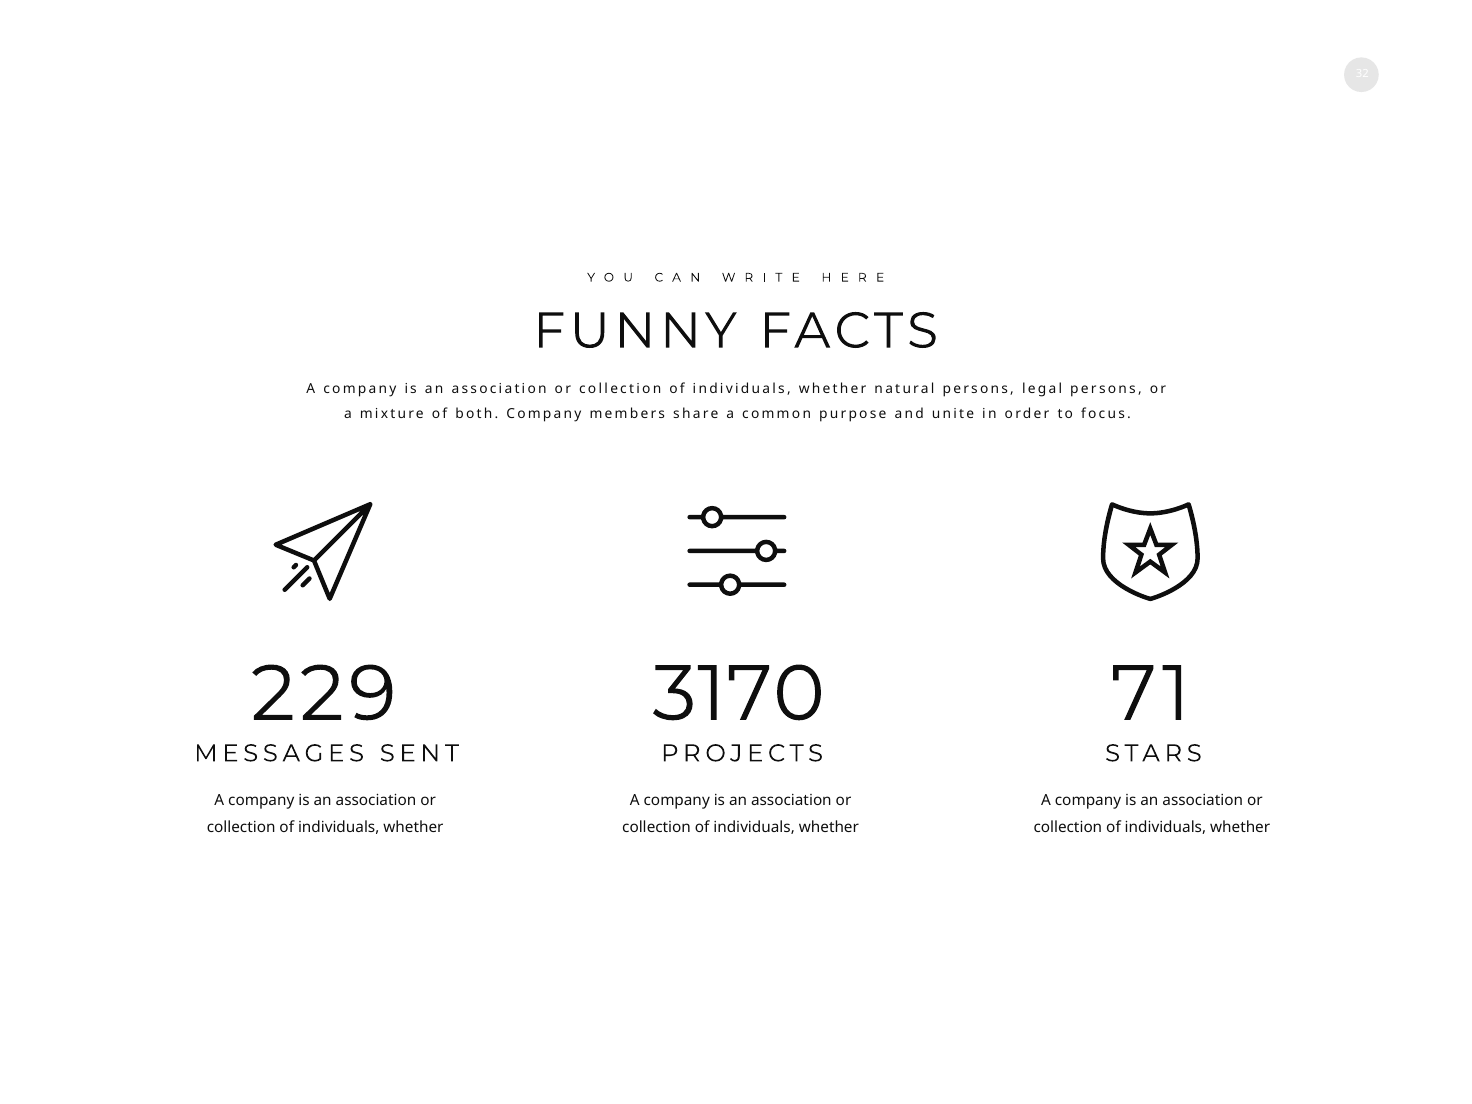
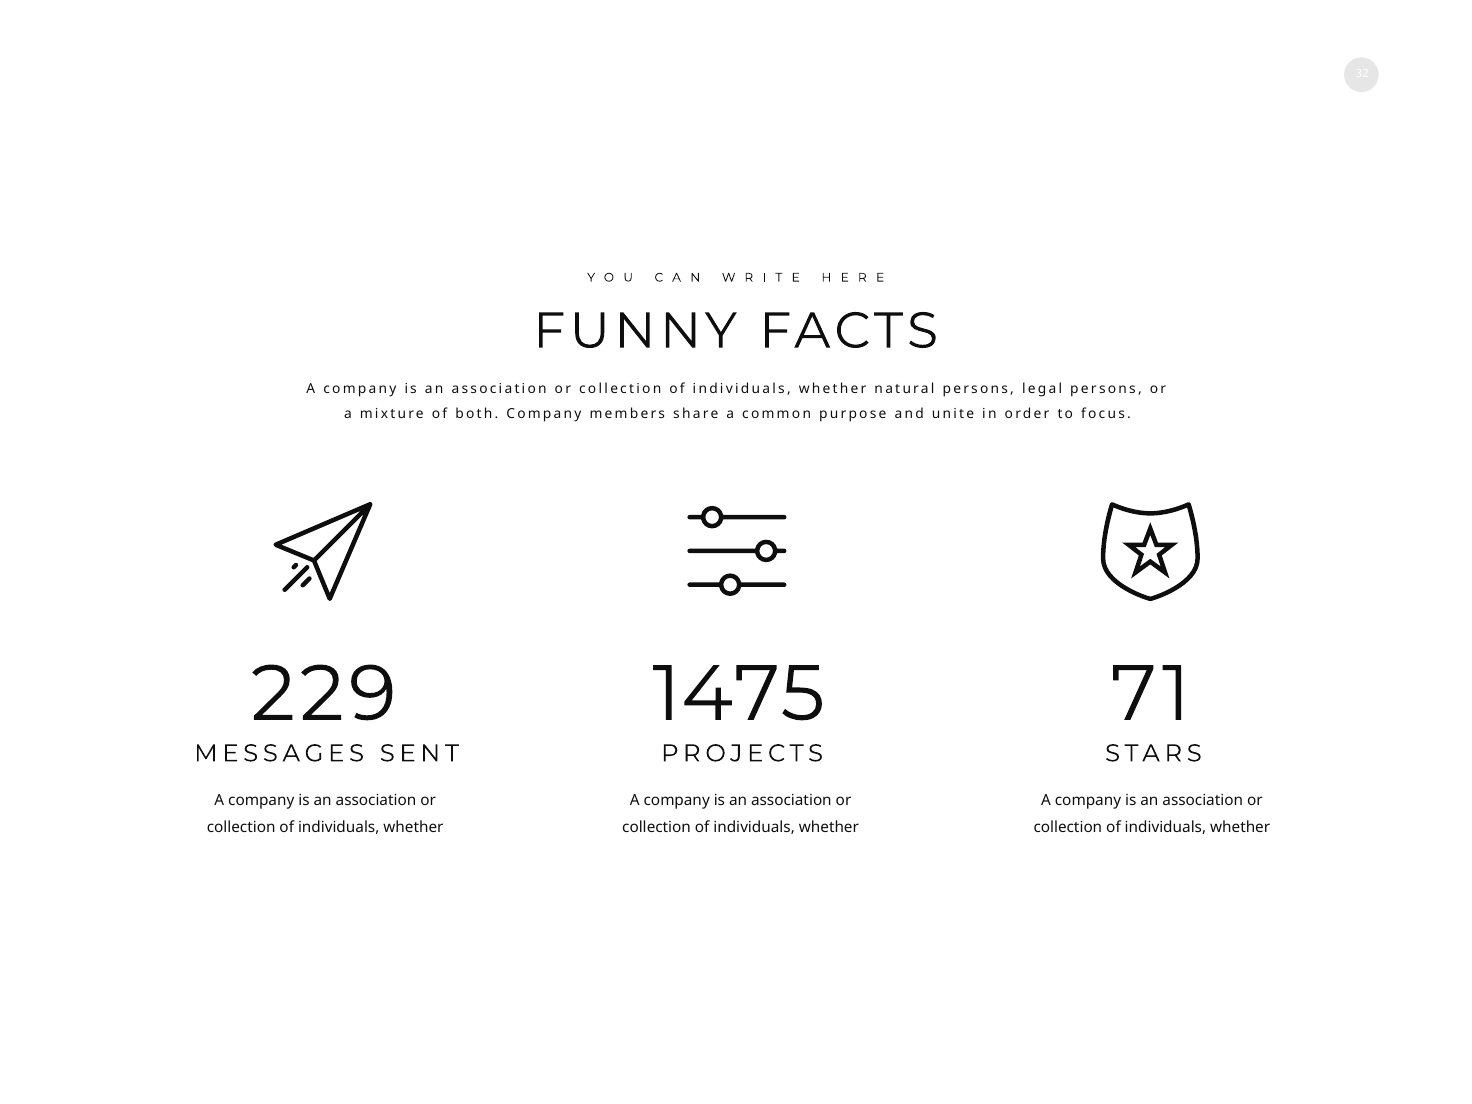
3170: 3170 -> 1475
